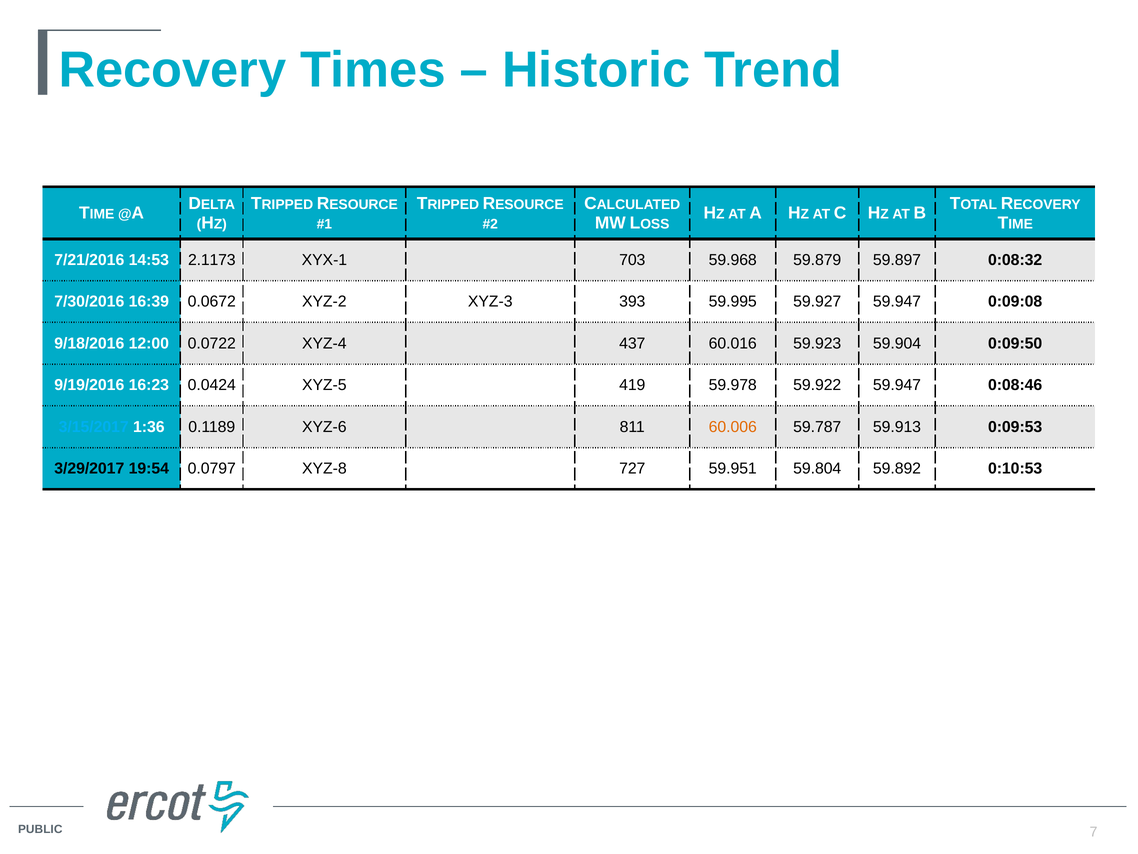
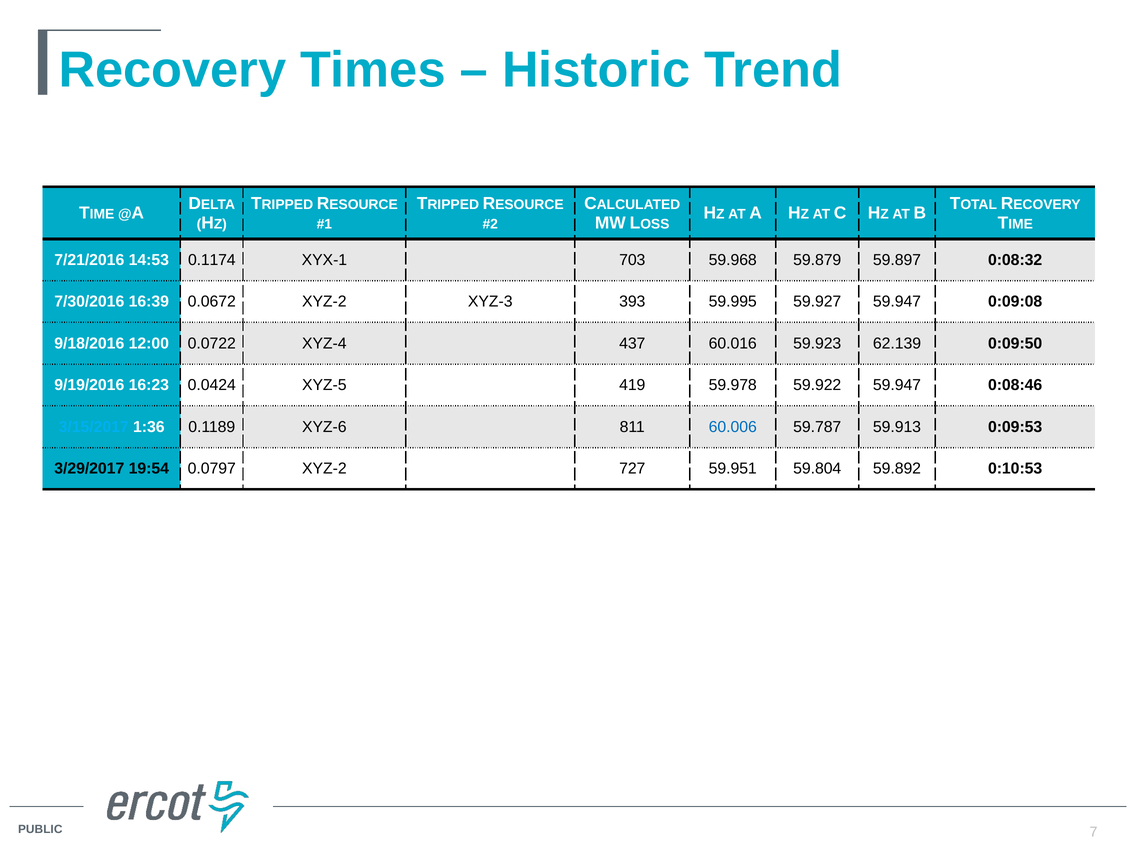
2.1173: 2.1173 -> 0.1174
59.904: 59.904 -> 62.139
60.006 colour: orange -> blue
0.0797 XYZ-8: XYZ-8 -> XYZ-2
